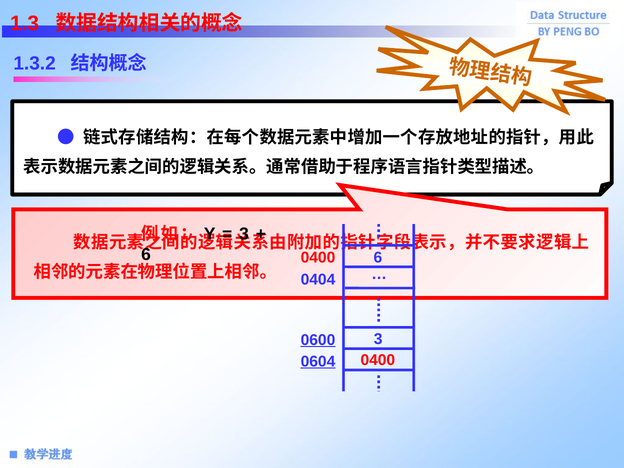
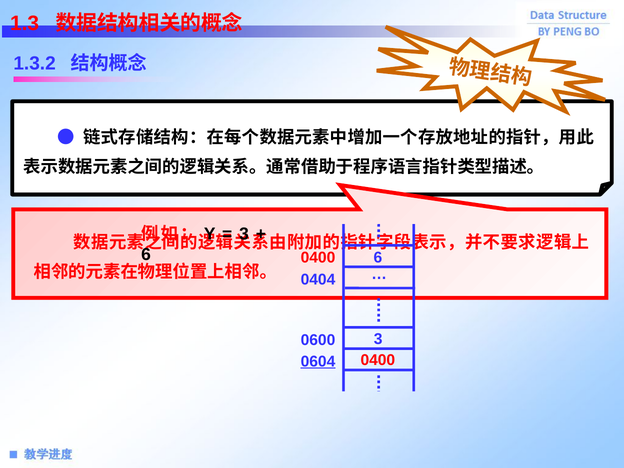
0600 underline: present -> none
